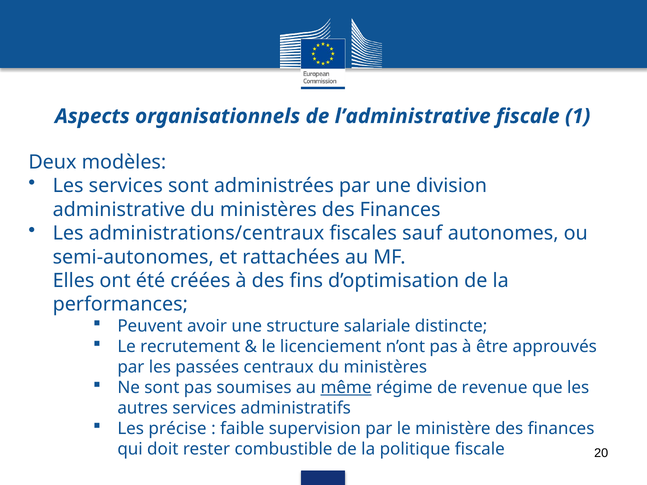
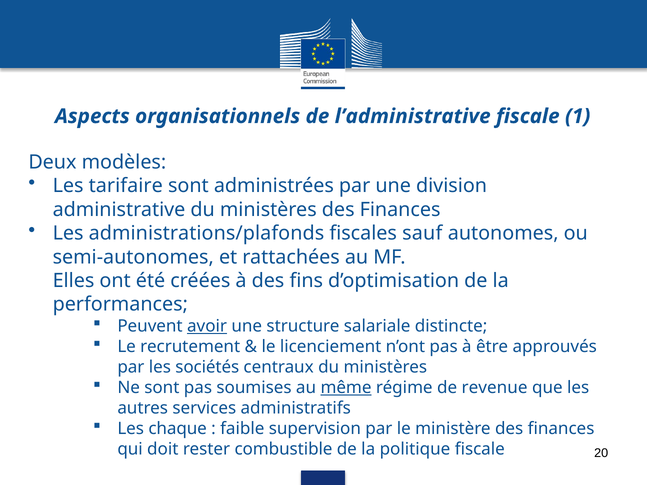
Les services: services -> tarifaire
administrations/centraux: administrations/centraux -> administrations/plafonds
avoir underline: none -> present
passées: passées -> sociétés
précise: précise -> chaque
